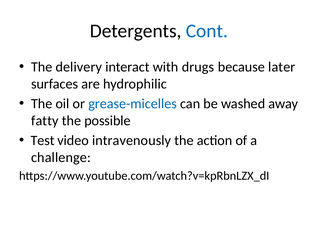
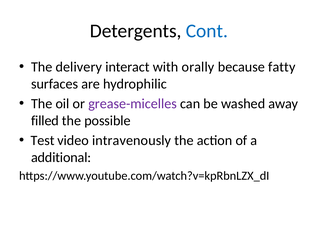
drugs: drugs -> orally
later: later -> fatty
grease-micelles colour: blue -> purple
fatty: fatty -> filled
challenge: challenge -> additional
